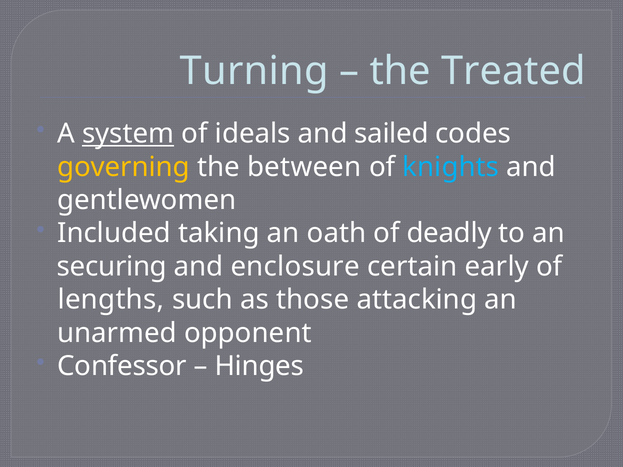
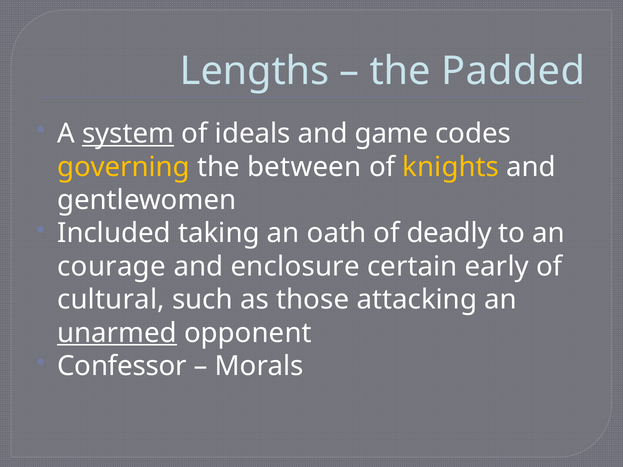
Turning: Turning -> Lengths
Treated: Treated -> Padded
sailed: sailed -> game
knights colour: light blue -> yellow
securing: securing -> courage
lengths: lengths -> cultural
unarmed underline: none -> present
Hinges: Hinges -> Morals
